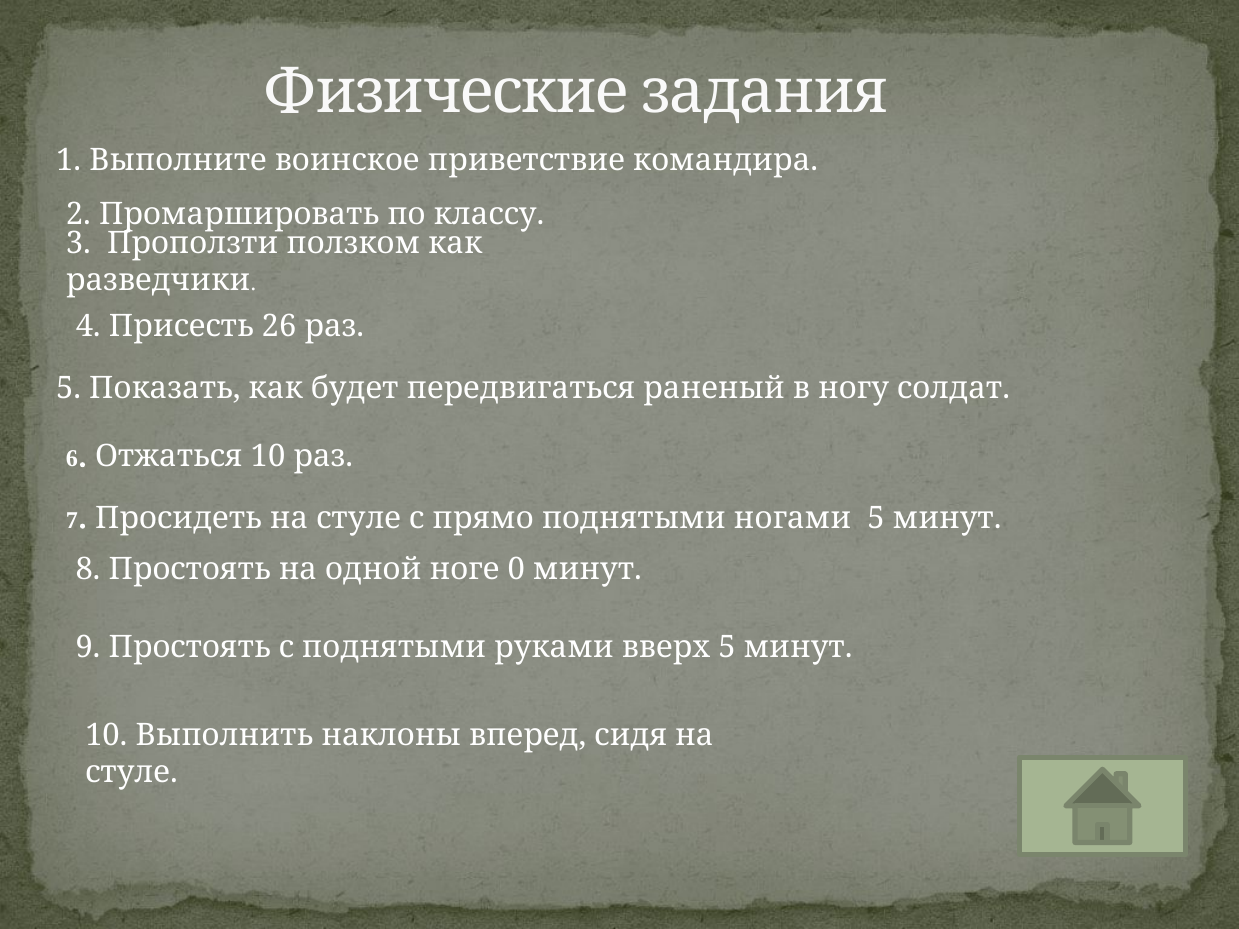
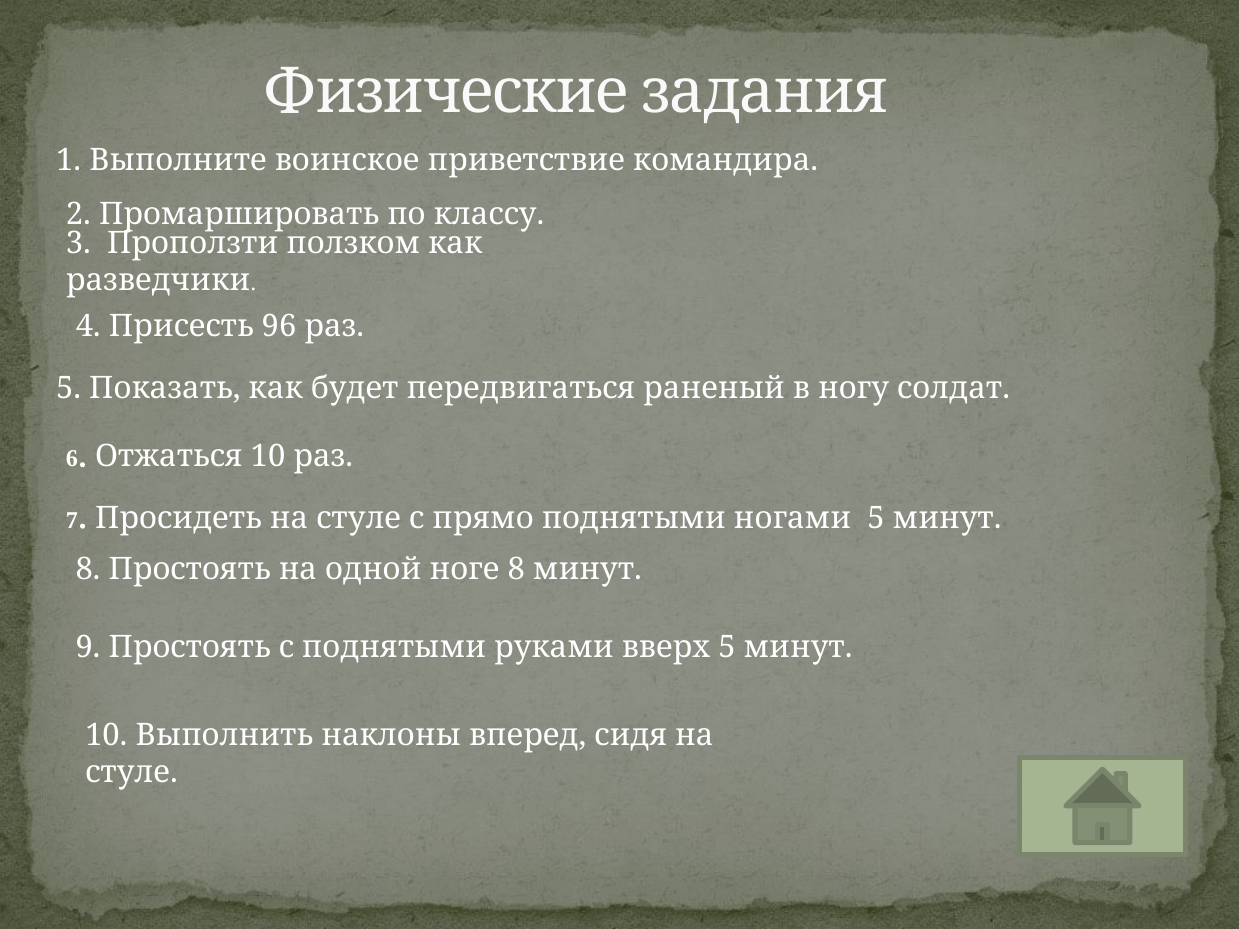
26: 26 -> 96
ноге 0: 0 -> 8
